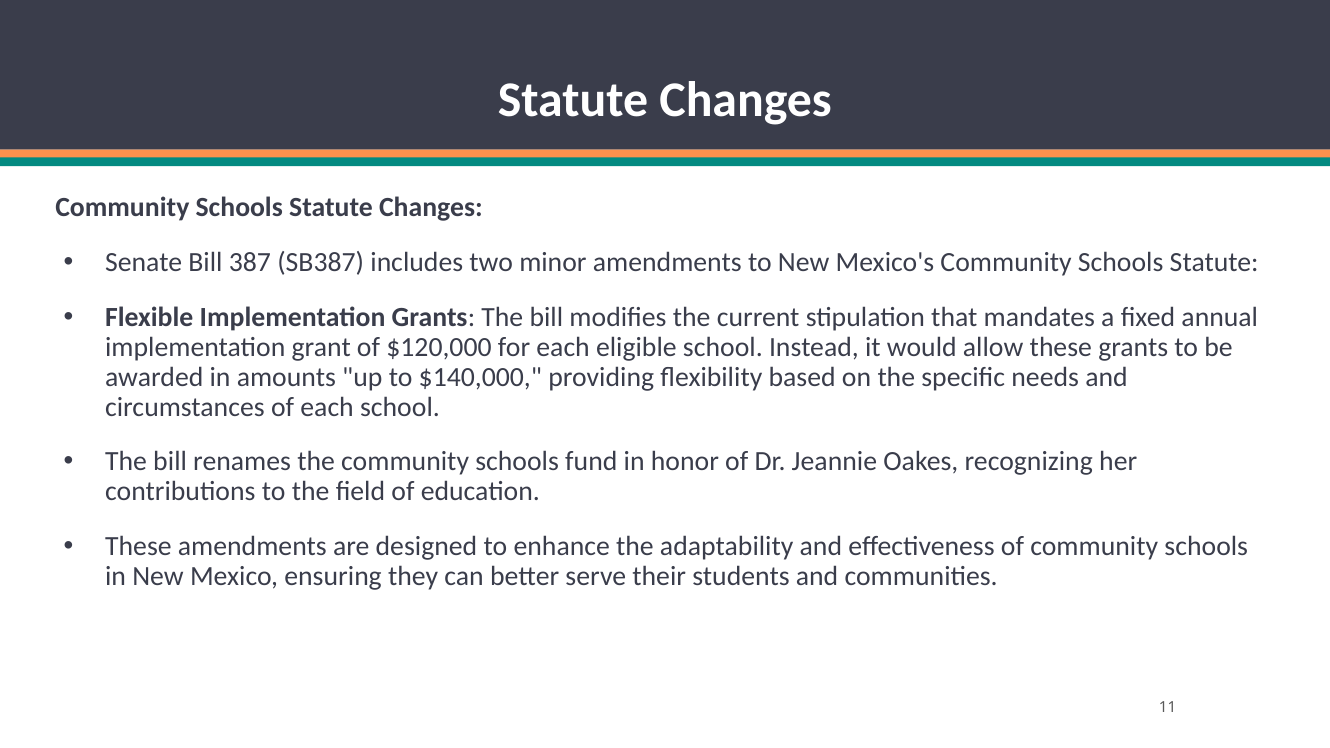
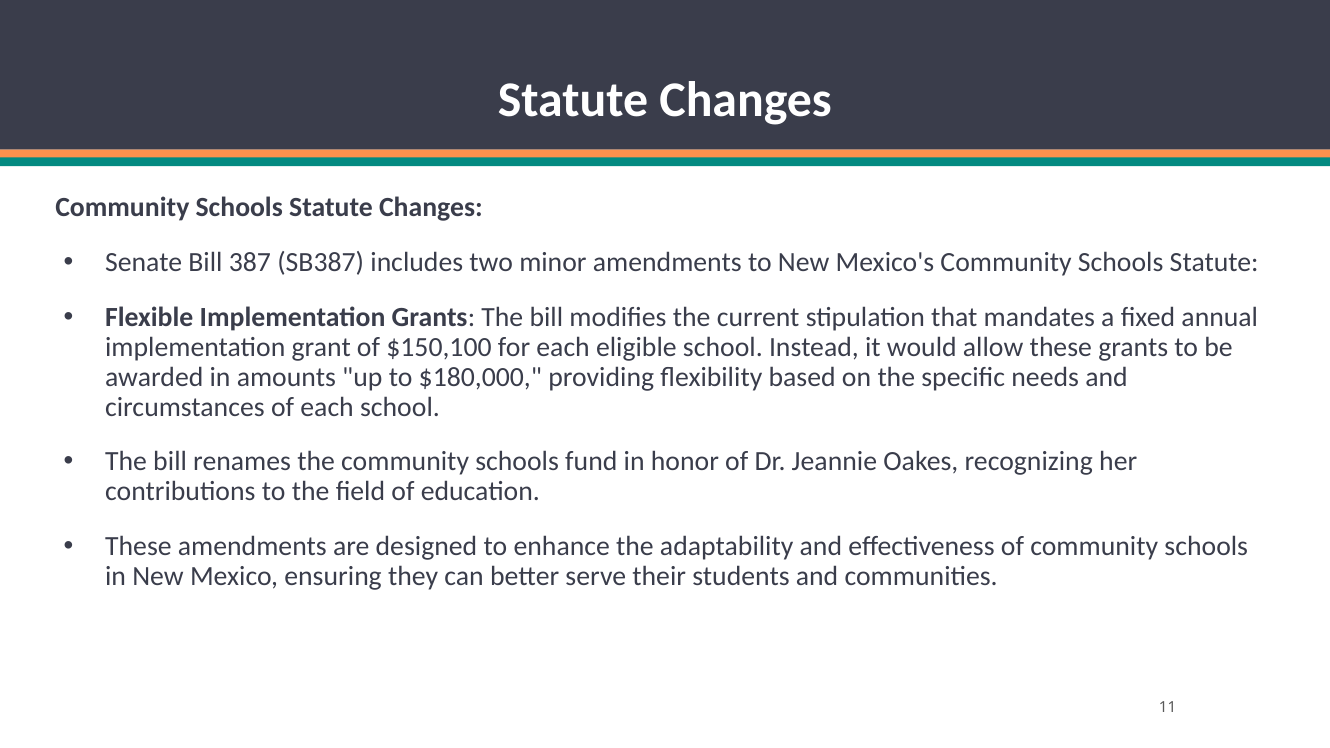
$120,000: $120,000 -> $150,100
$140,000: $140,000 -> $180,000
